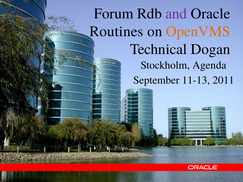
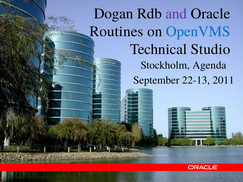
Forum: Forum -> Dogan
OpenVMS colour: orange -> blue
Dogan: Dogan -> Studio
11-13: 11-13 -> 22-13
